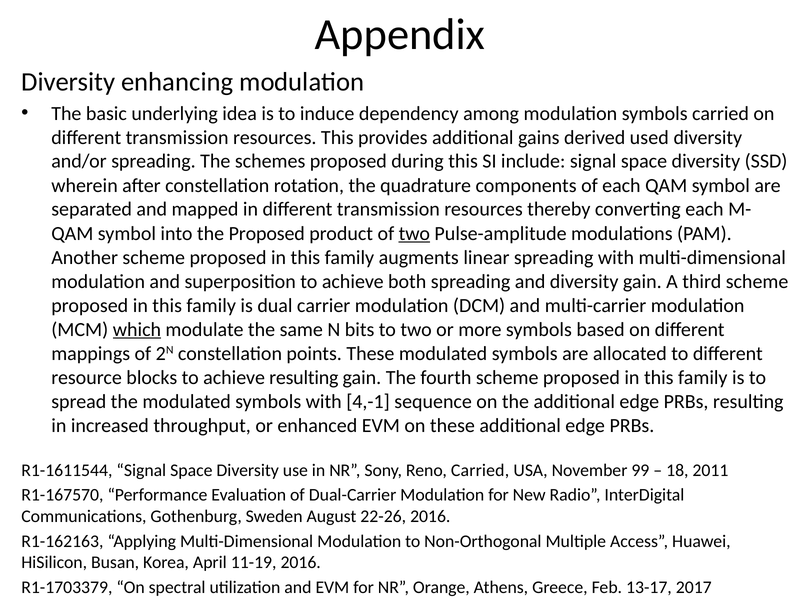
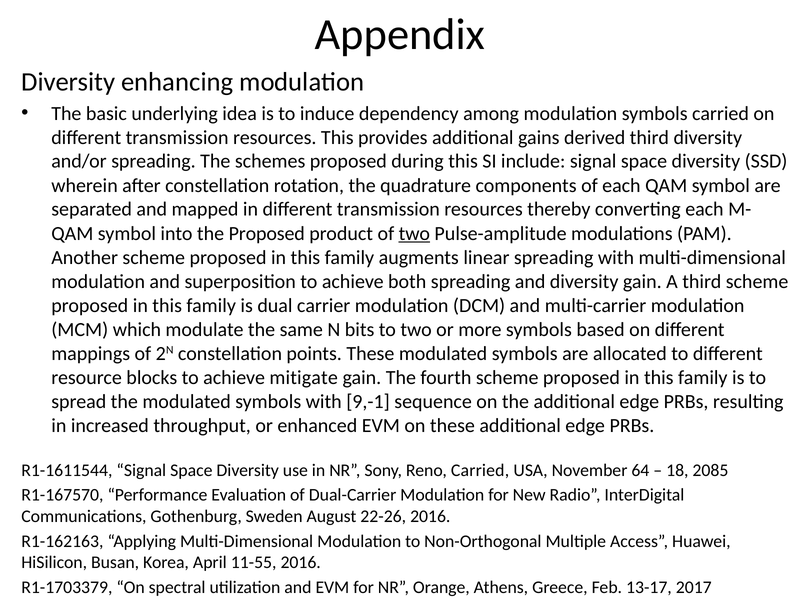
derived used: used -> third
which underline: present -> none
achieve resulting: resulting -> mitigate
4,-1: 4,-1 -> 9,-1
99: 99 -> 64
2011: 2011 -> 2085
11-19: 11-19 -> 11-55
